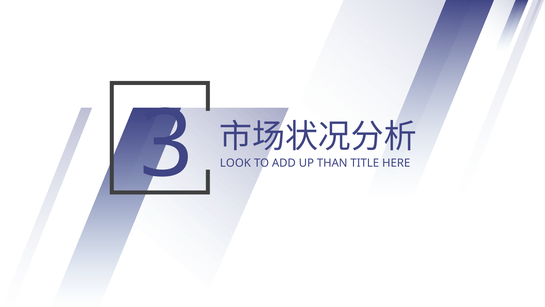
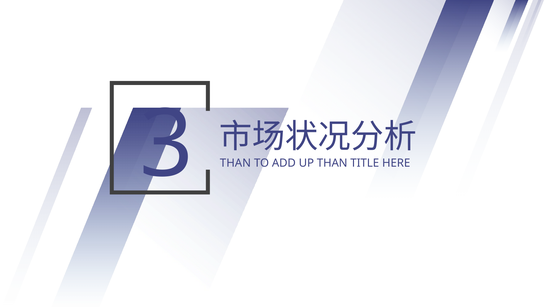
LOOK at (235, 163): LOOK -> THAN
